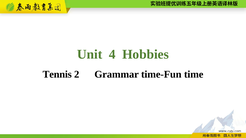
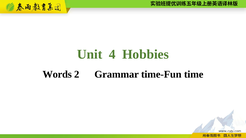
Tennis: Tennis -> Words
